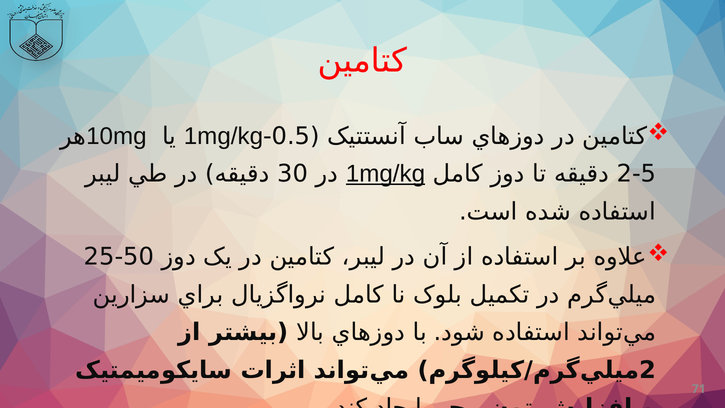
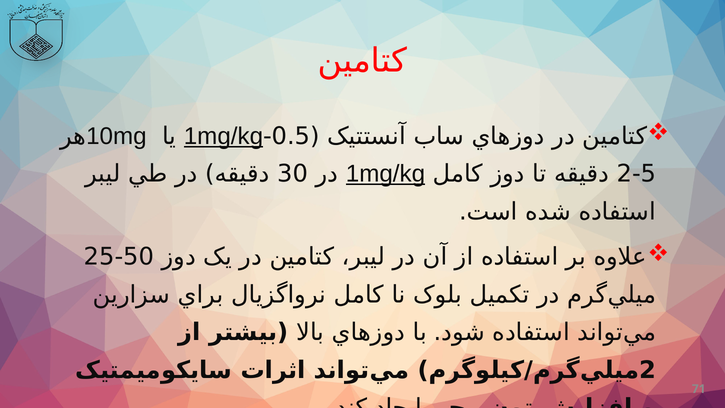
1mg/kg at (223, 136) underline: none -> present
